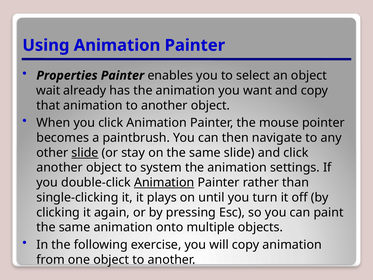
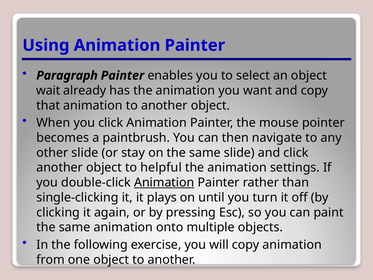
Properties: Properties -> Paragraph
slide at (85, 153) underline: present -> none
system: system -> helpful
